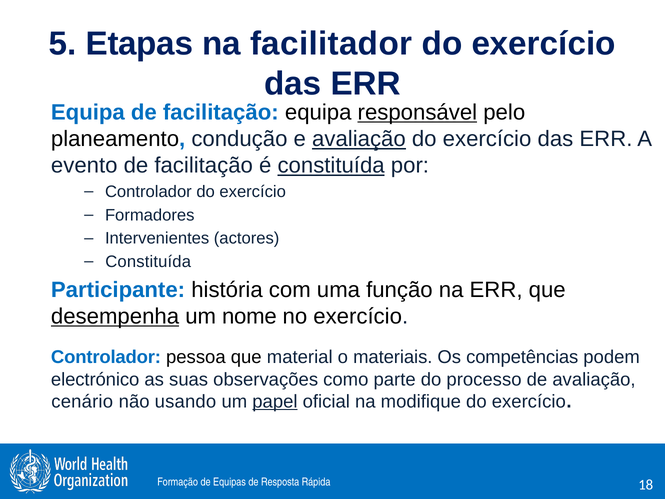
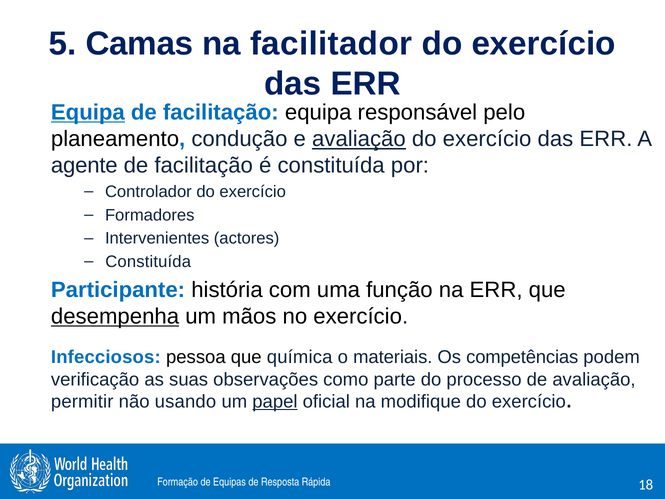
Etapas: Etapas -> Camas
Equipa at (88, 112) underline: none -> present
responsável underline: present -> none
evento: evento -> agente
constituída at (331, 166) underline: present -> none
nome: nome -> mãos
Controlador at (106, 357): Controlador -> Infecciosos
material: material -> química
electrónico: electrónico -> verificação
cenário: cenário -> permitir
